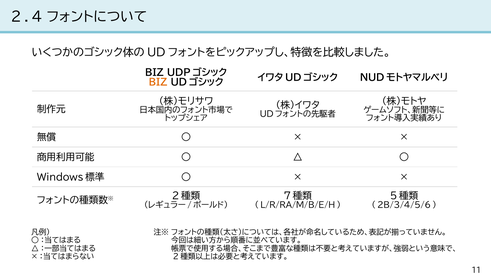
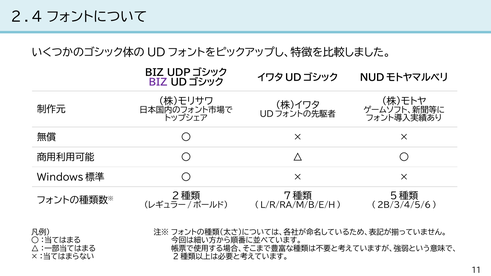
BIZ at (158, 82) colour: orange -> purple
